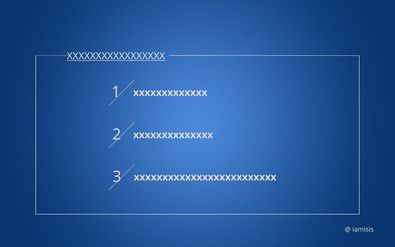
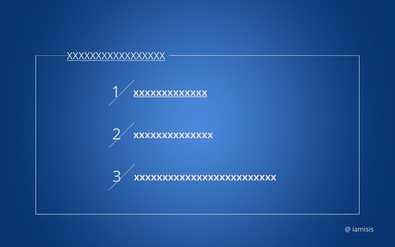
xxxxxxxxxxxxx underline: none -> present
